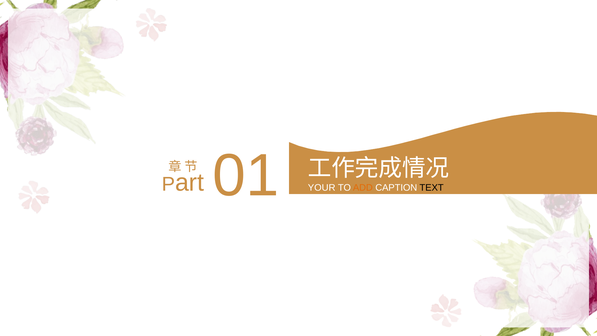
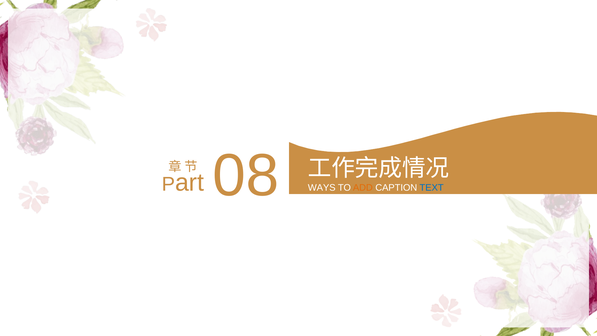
01: 01 -> 08
YOUR: YOUR -> WAYS
TEXT colour: black -> blue
